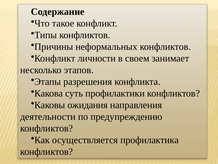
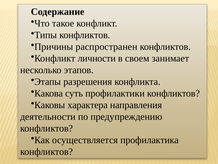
неформальных: неформальных -> распространен
ожидания: ожидания -> характера
